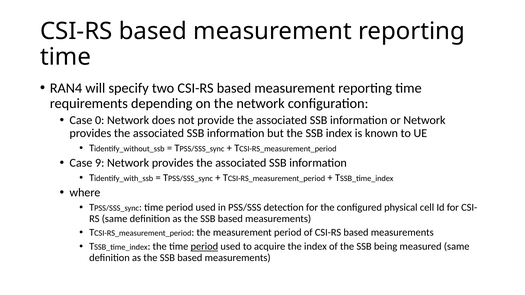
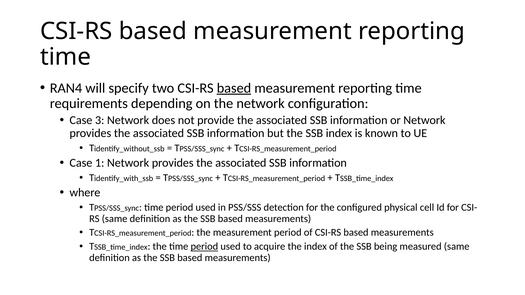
based at (234, 88) underline: none -> present
0: 0 -> 3
9: 9 -> 1
